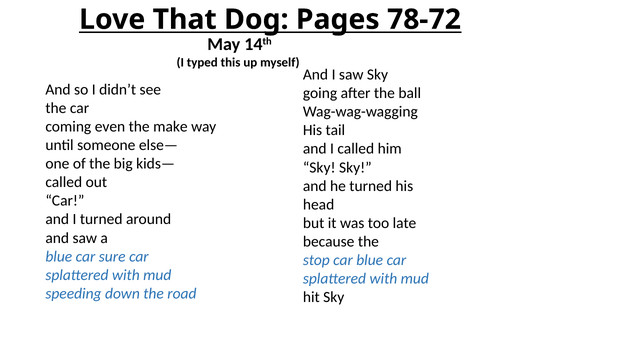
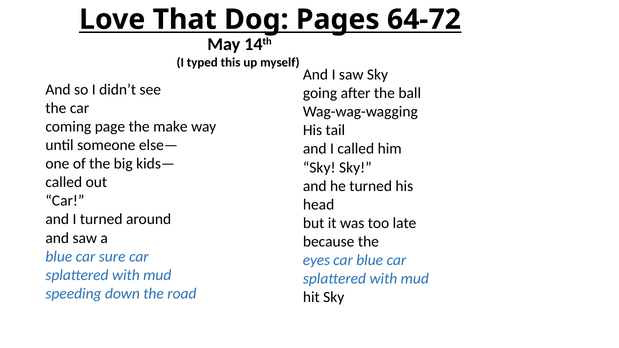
78-72: 78-72 -> 64-72
even: even -> page
stop: stop -> eyes
